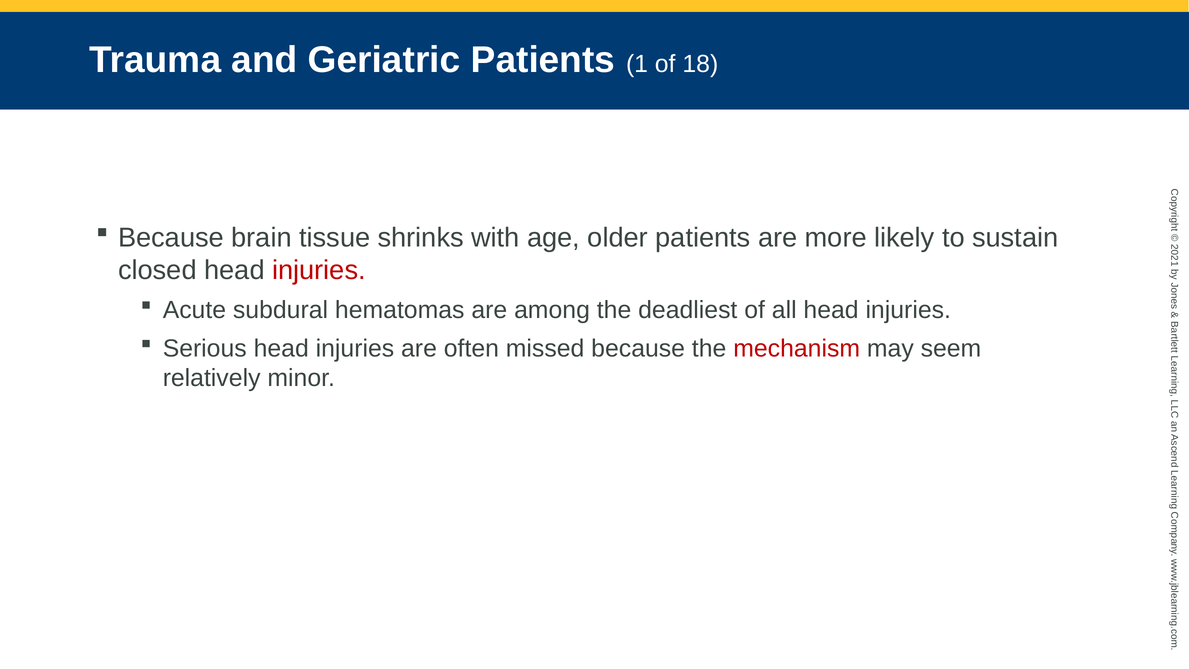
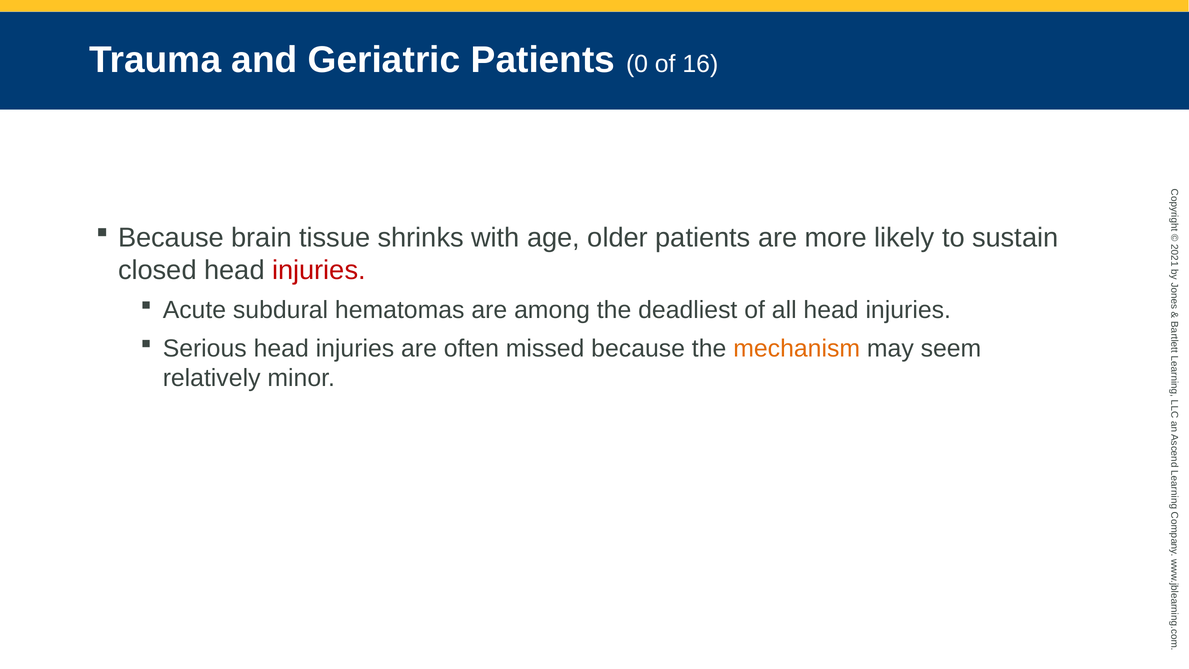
Patients 1: 1 -> 0
18: 18 -> 16
mechanism colour: red -> orange
